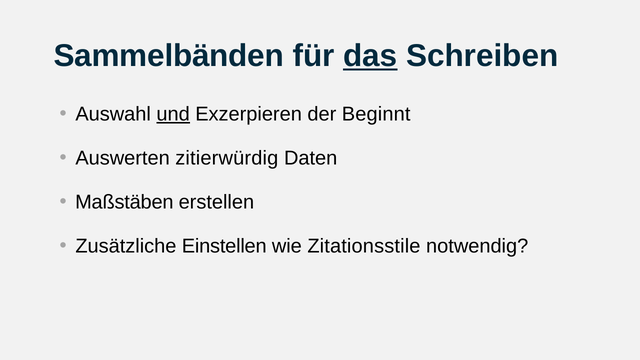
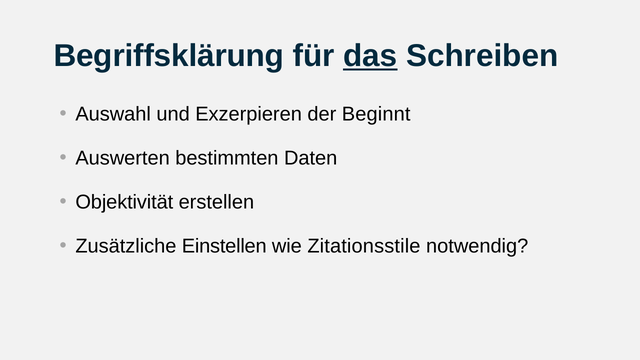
Sammelbänden: Sammelbänden -> Begriffsklärung
und underline: present -> none
zitierwürdig: zitierwürdig -> bestimmten
Maßstäben: Maßstäben -> Objektivität
